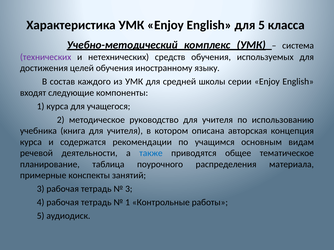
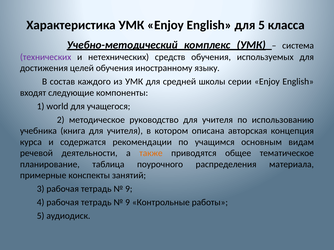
1 курса: курса -> world
также colour: blue -> orange
3 at (129, 189): 3 -> 9
1 at (128, 203): 1 -> 9
